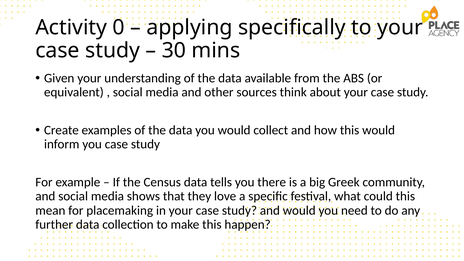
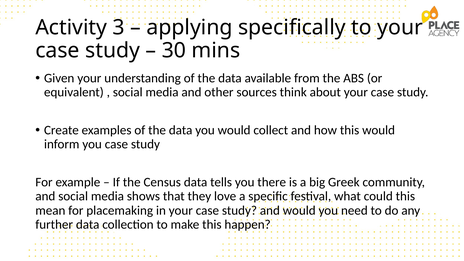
0: 0 -> 3
